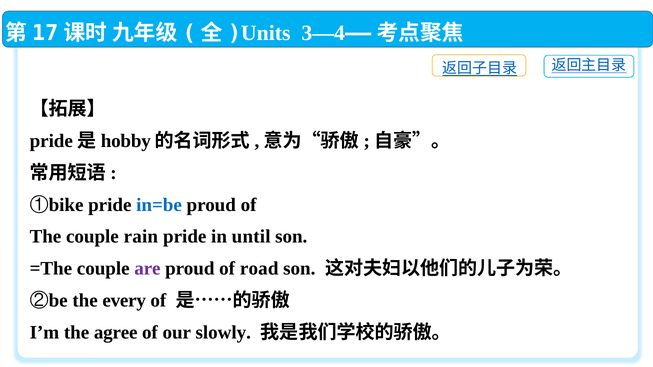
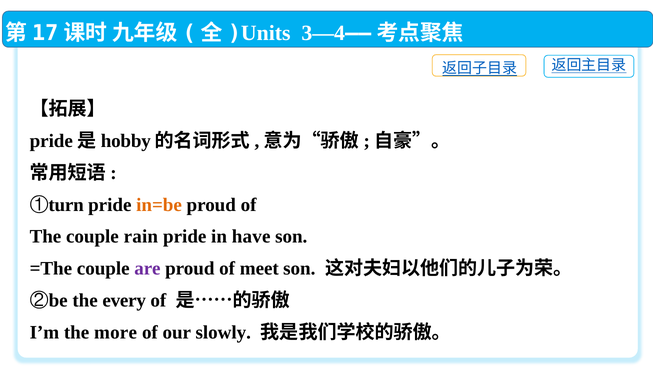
bike: bike -> turn
in=be colour: blue -> orange
until: until -> have
road: road -> meet
agree: agree -> more
